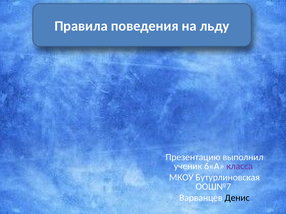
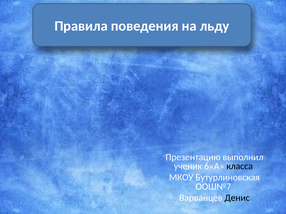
класса colour: purple -> black
